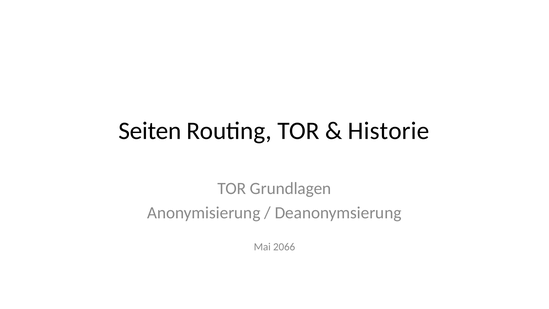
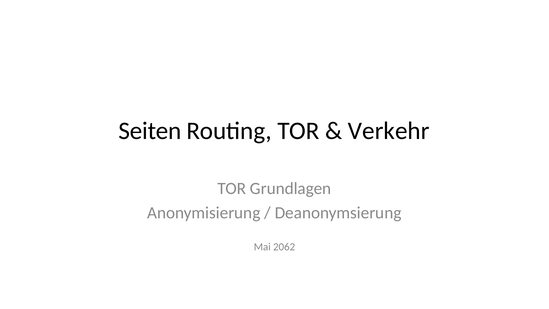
Historie: Historie -> Verkehr
2066: 2066 -> 2062
